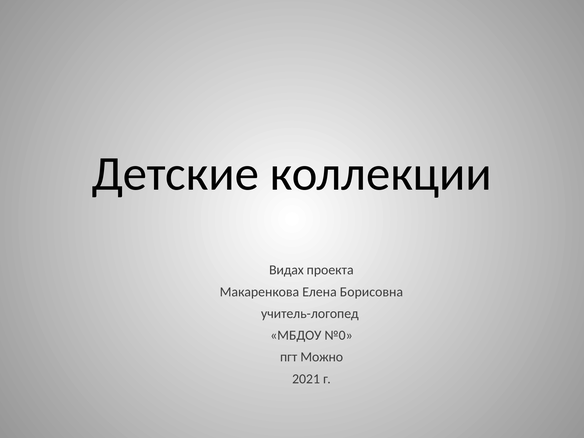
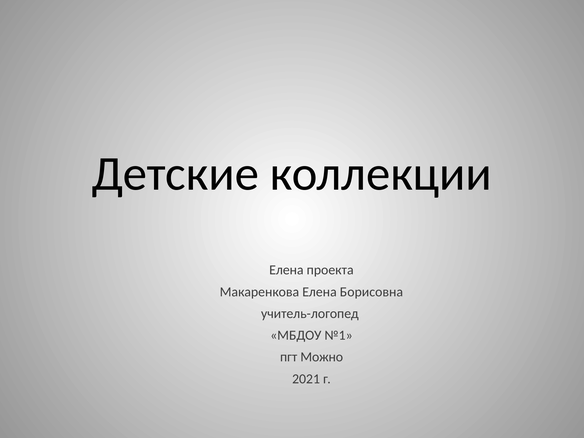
Видах at (286, 270): Видах -> Елена
№0: №0 -> №1
